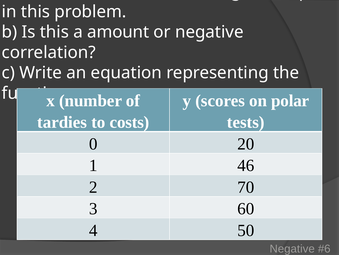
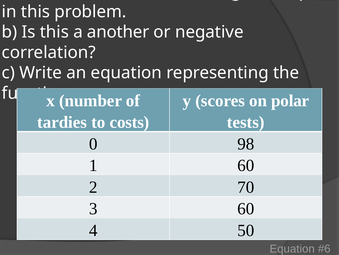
amount: amount -> another
20: 20 -> 98
1 46: 46 -> 60
Negative at (292, 248): Negative -> Equation
